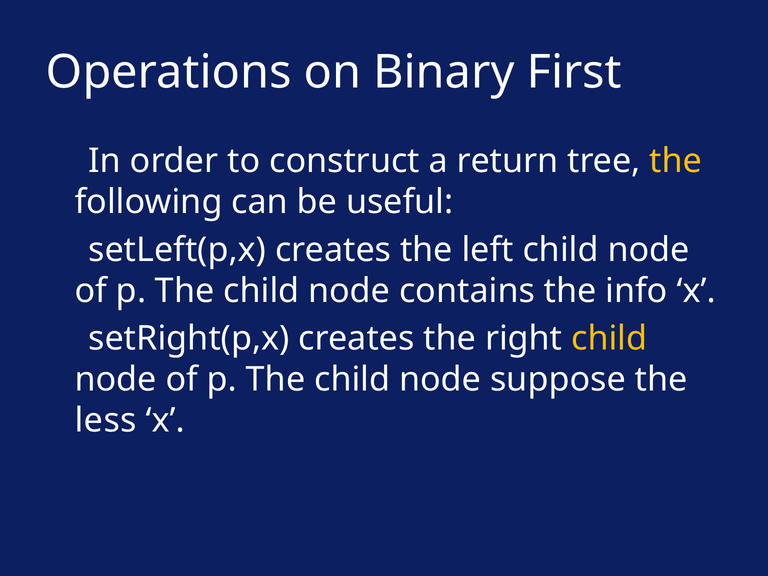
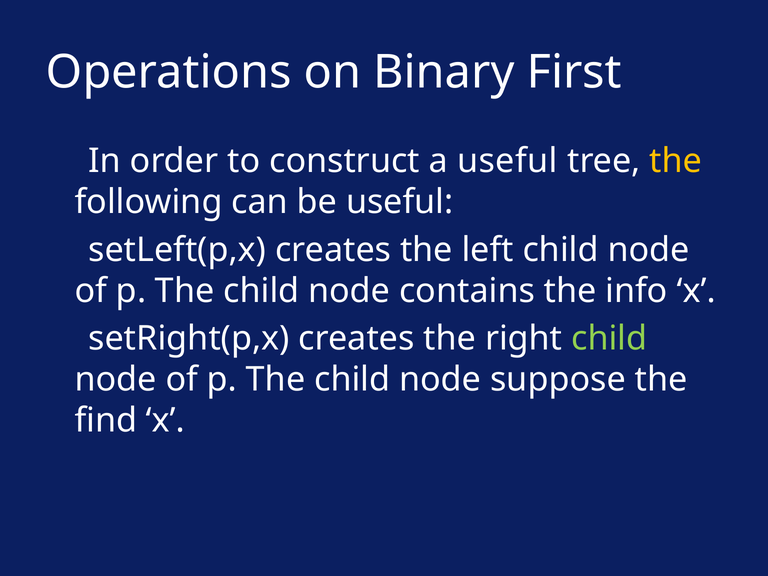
a return: return -> useful
child at (609, 339) colour: yellow -> light green
less: less -> find
